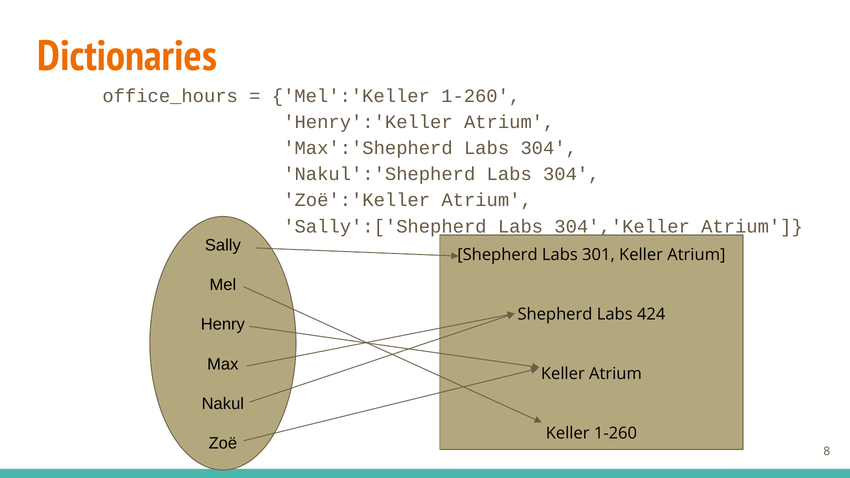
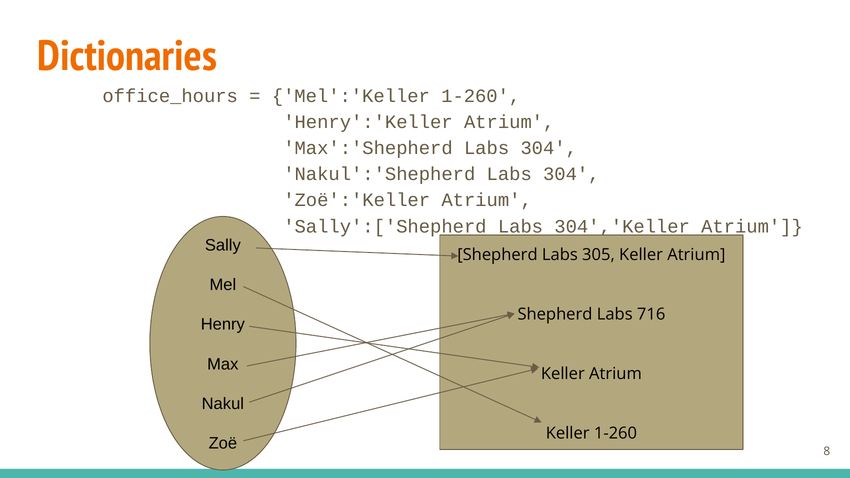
301: 301 -> 305
424: 424 -> 716
